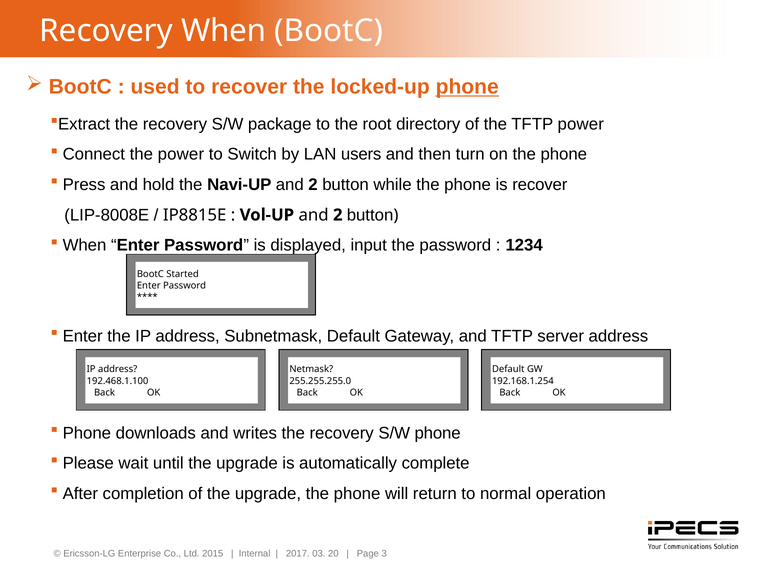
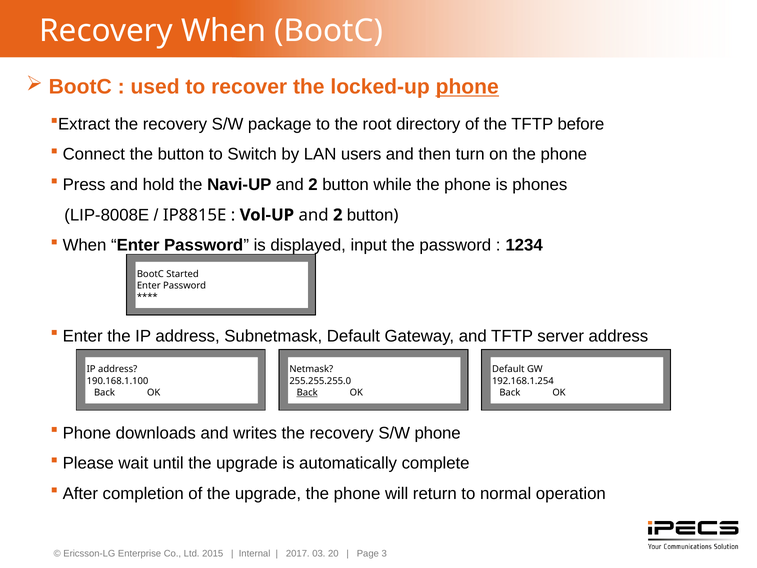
TFTP power: power -> before
the power: power -> button
is recover: recover -> phones
192.468.1.100: 192.468.1.100 -> 190.168.1.100
Back at (307, 392) underline: none -> present
